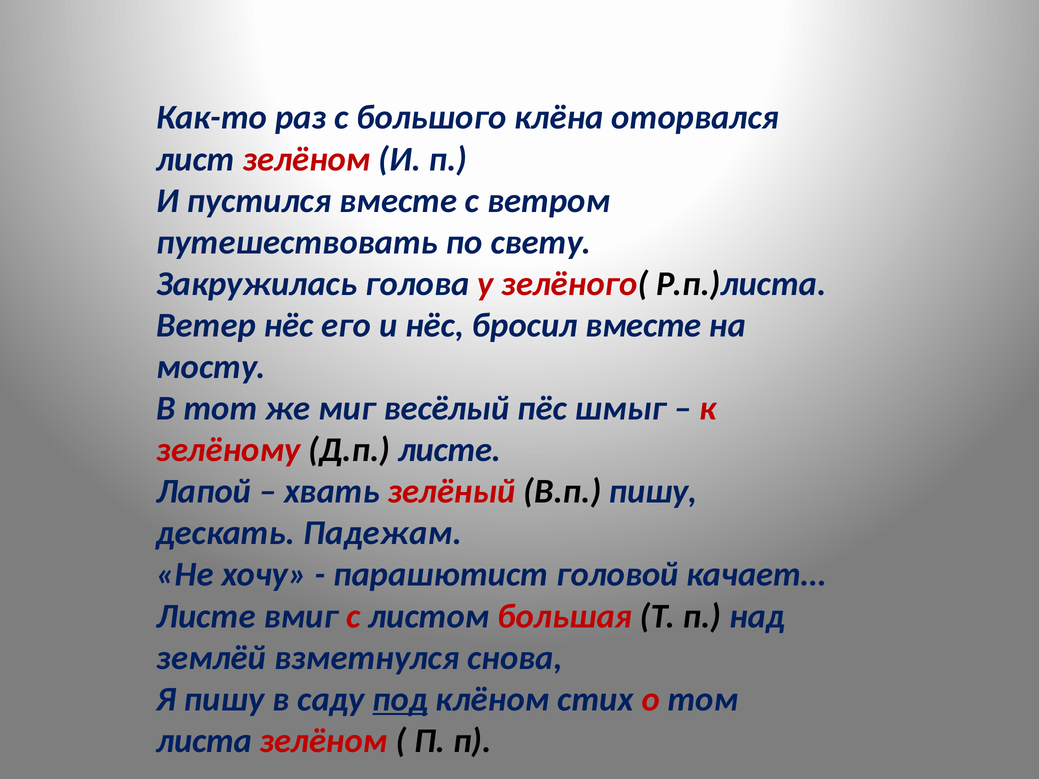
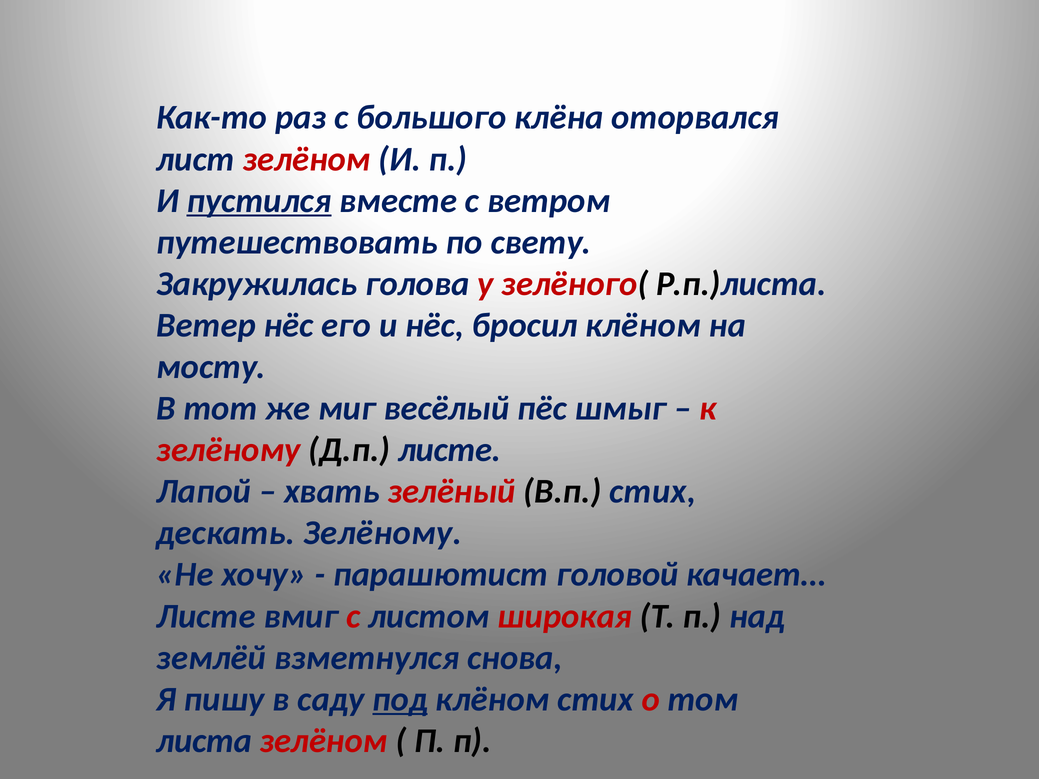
пустился underline: none -> present
бросил вместе: вместе -> клёном
В.п пишу: пишу -> стих
дескать Падежам: Падежам -> Зелёному
большая: большая -> широкая
